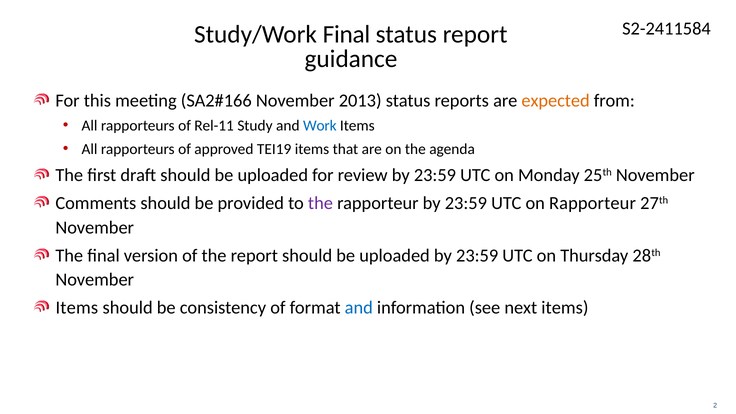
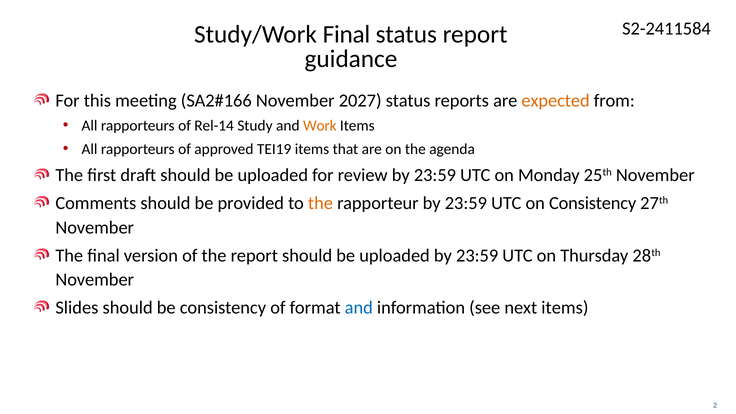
2013: 2013 -> 2027
Rel-11: Rel-11 -> Rel-14
Work colour: blue -> orange
the at (320, 203) colour: purple -> orange
on Rapporteur: Rapporteur -> Consistency
Items at (77, 308): Items -> Slides
